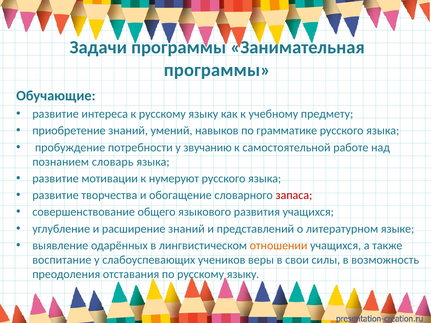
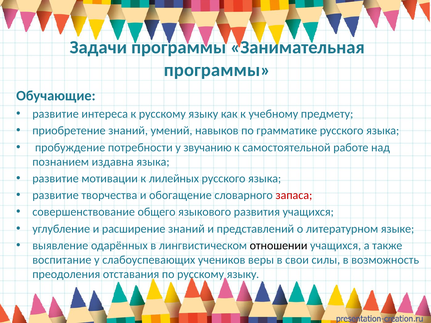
словарь: словарь -> издавна
нумеруют: нумеруют -> лилейных
отношении colour: orange -> black
